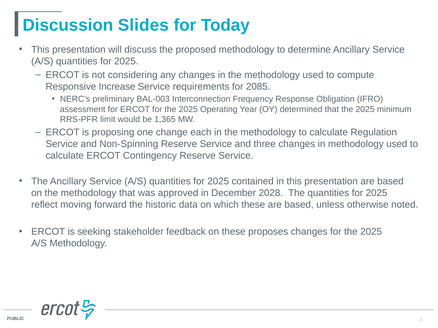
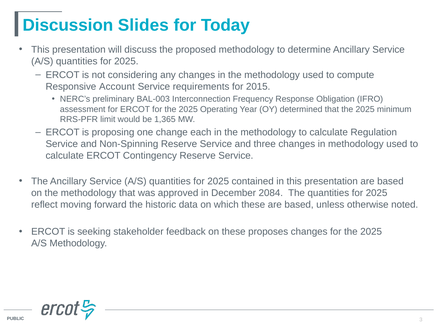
Increase: Increase -> Account
2085: 2085 -> 2015
2028: 2028 -> 2084
